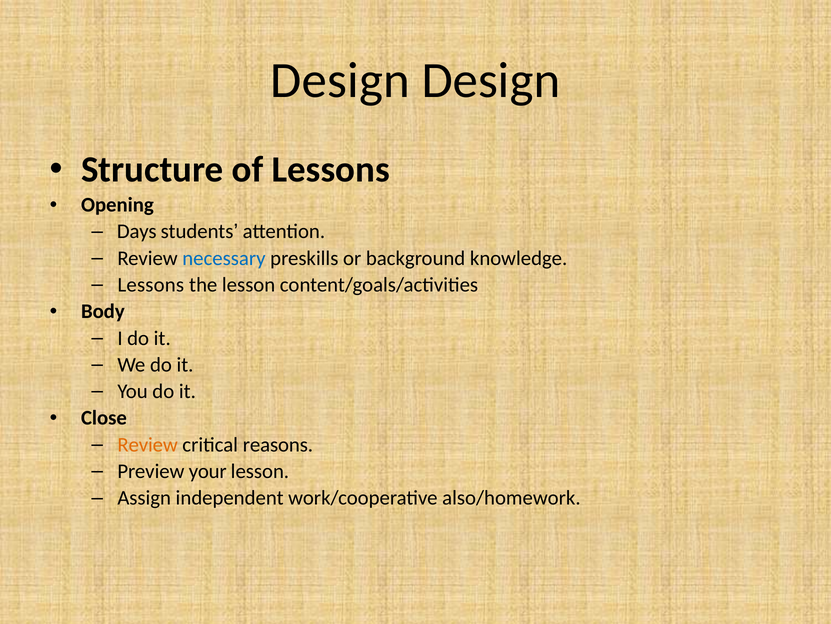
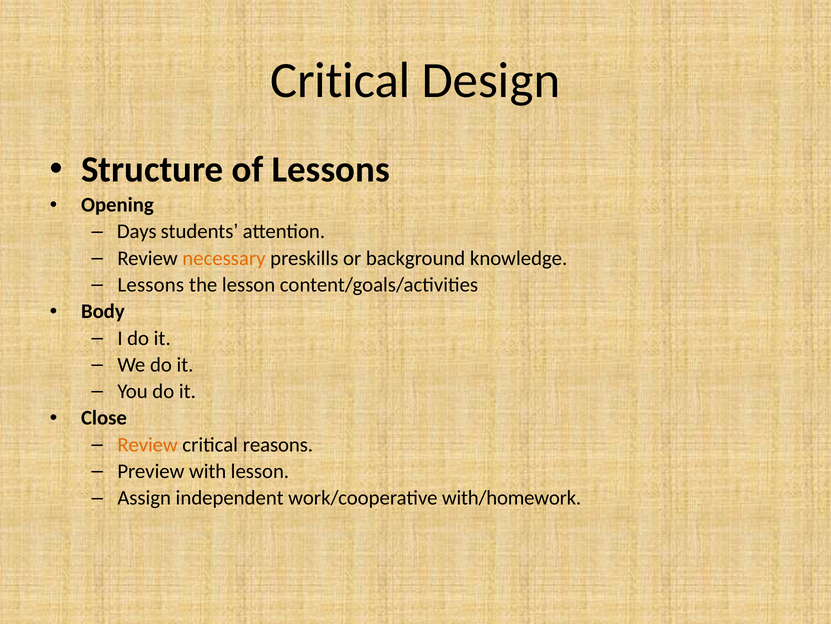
Design at (340, 80): Design -> Critical
necessary colour: blue -> orange
your: your -> with
also/homework: also/homework -> with/homework
